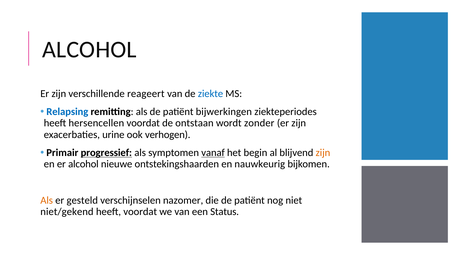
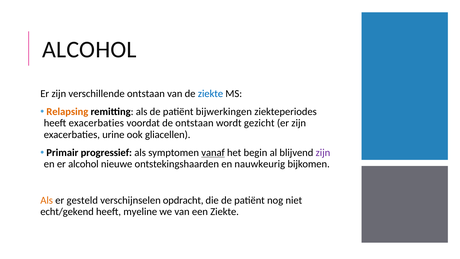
verschillende reageert: reageert -> ontstaan
Relapsing colour: blue -> orange
heeft hersencellen: hersencellen -> exacerbaties
zonder: zonder -> gezicht
verhogen: verhogen -> gliacellen
progressief underline: present -> none
zijn at (323, 152) colour: orange -> purple
nazomer: nazomer -> opdracht
niet/gekend: niet/gekend -> echt/gekend
heeft voordat: voordat -> myeline
een Status: Status -> Ziekte
